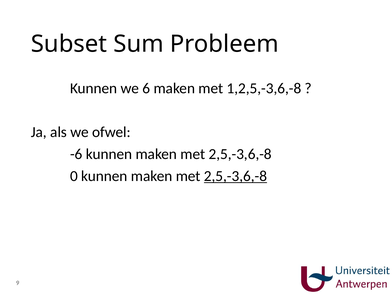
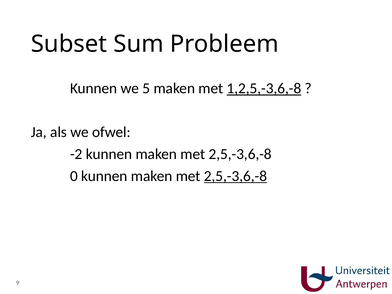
6: 6 -> 5
1,2,5,-3,6,-8 underline: none -> present
-6: -6 -> -2
